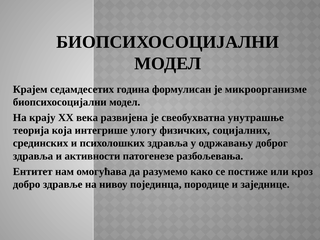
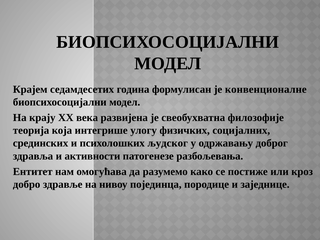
микроорганизме: микроорганизме -> конвенционалне
унутрашње: унутрашње -> филoзoфијe
здрaвљa: здрaвљa -> људскoг
